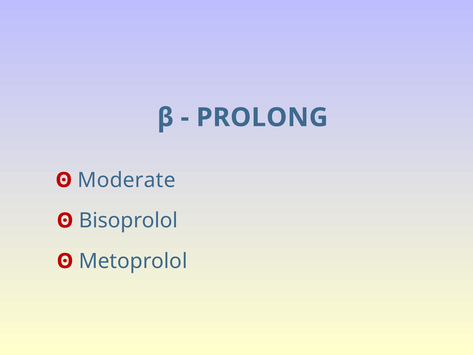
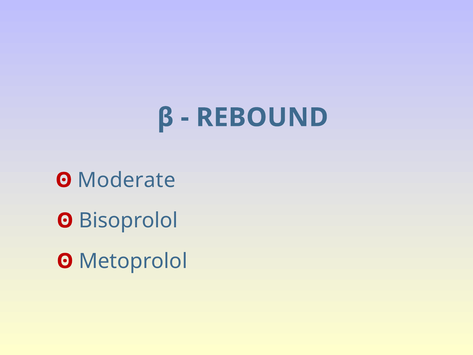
PROLONG: PROLONG -> REBOUND
